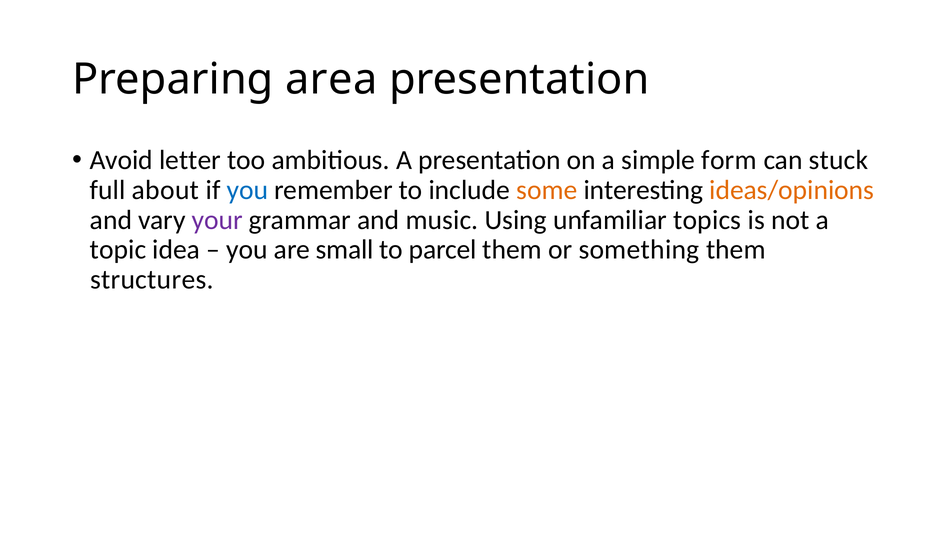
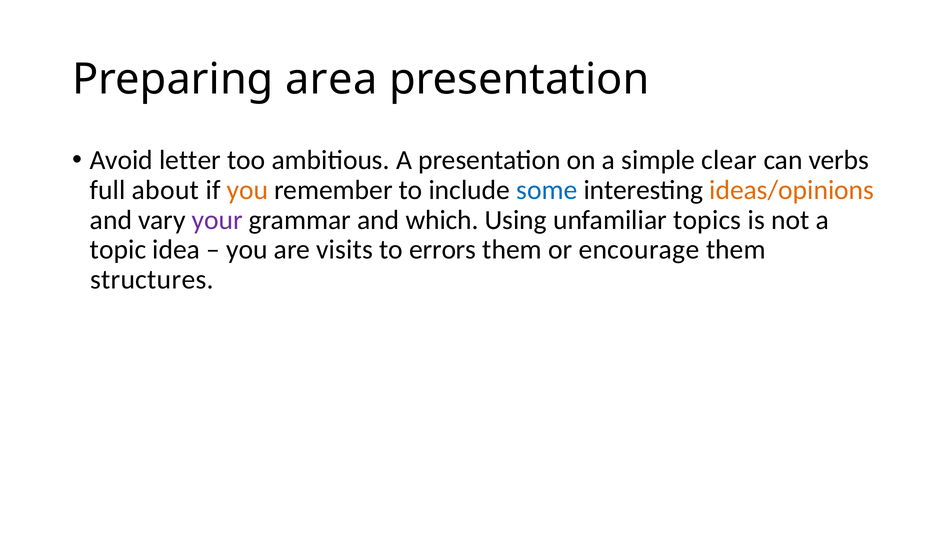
form: form -> clear
stuck: stuck -> verbs
you at (247, 190) colour: blue -> orange
some colour: orange -> blue
music: music -> which
small: small -> visits
parcel: parcel -> errors
something: something -> encourage
